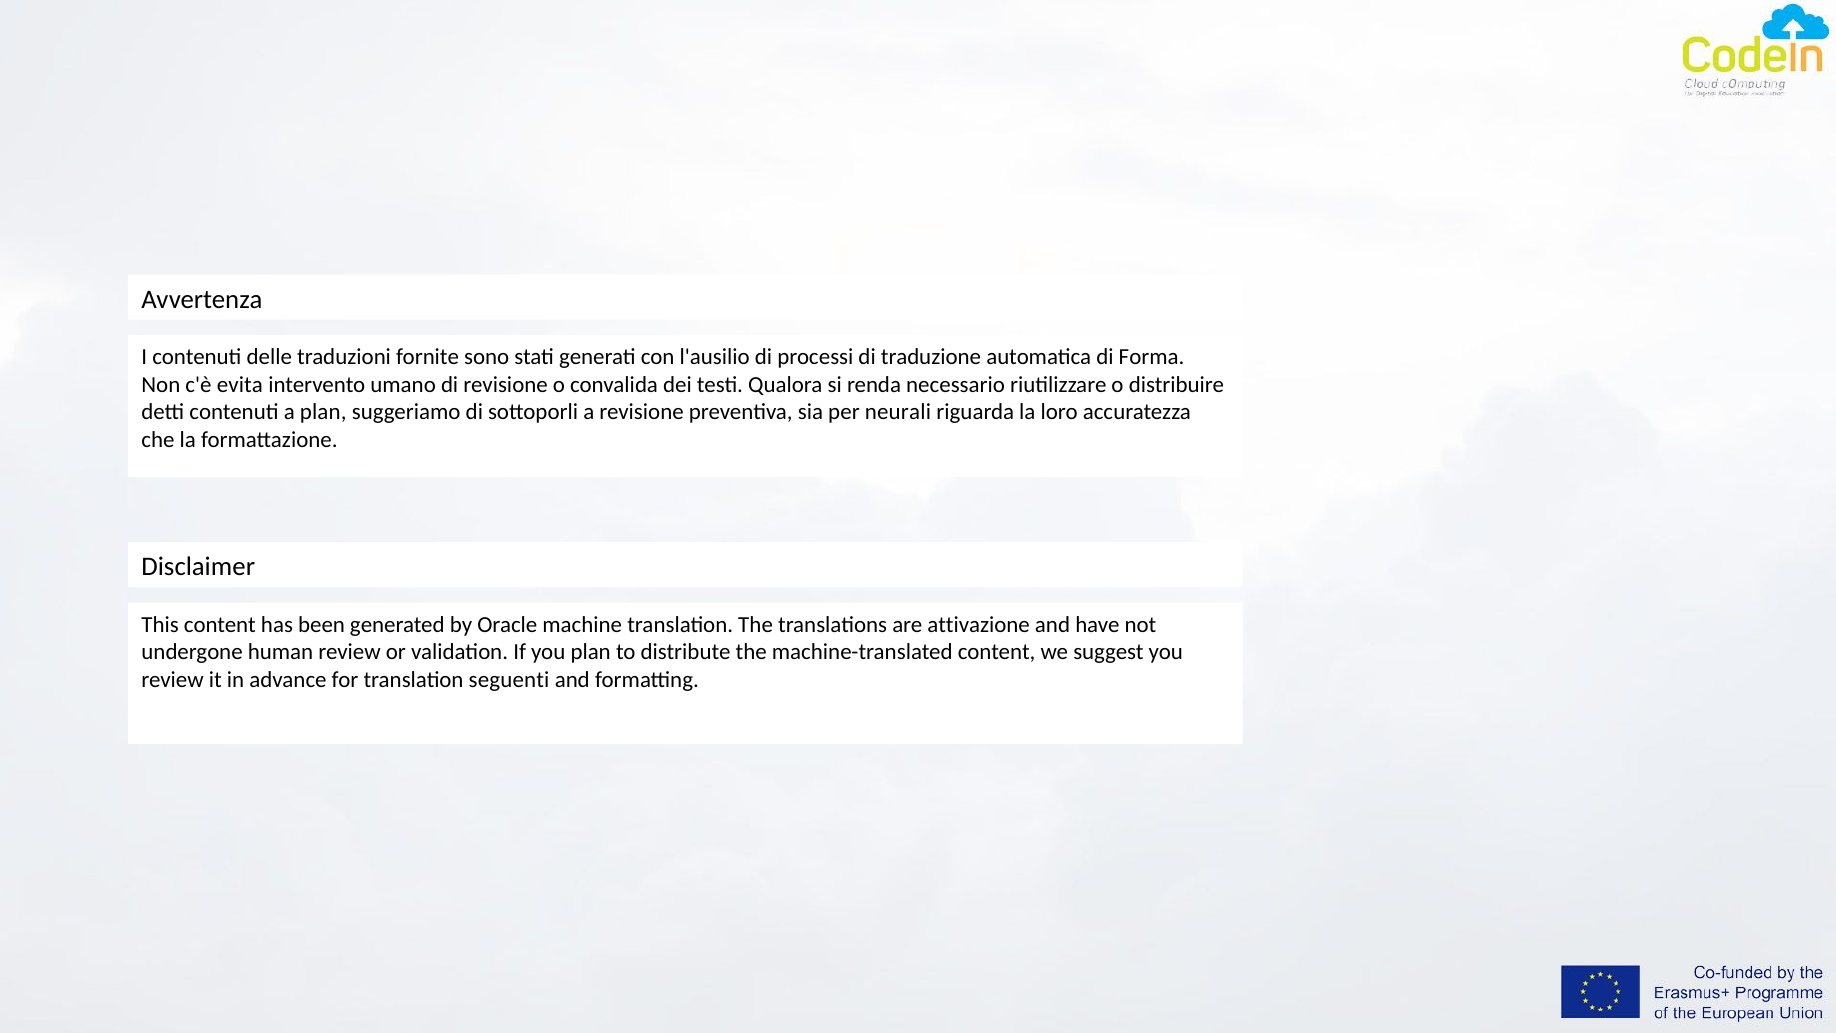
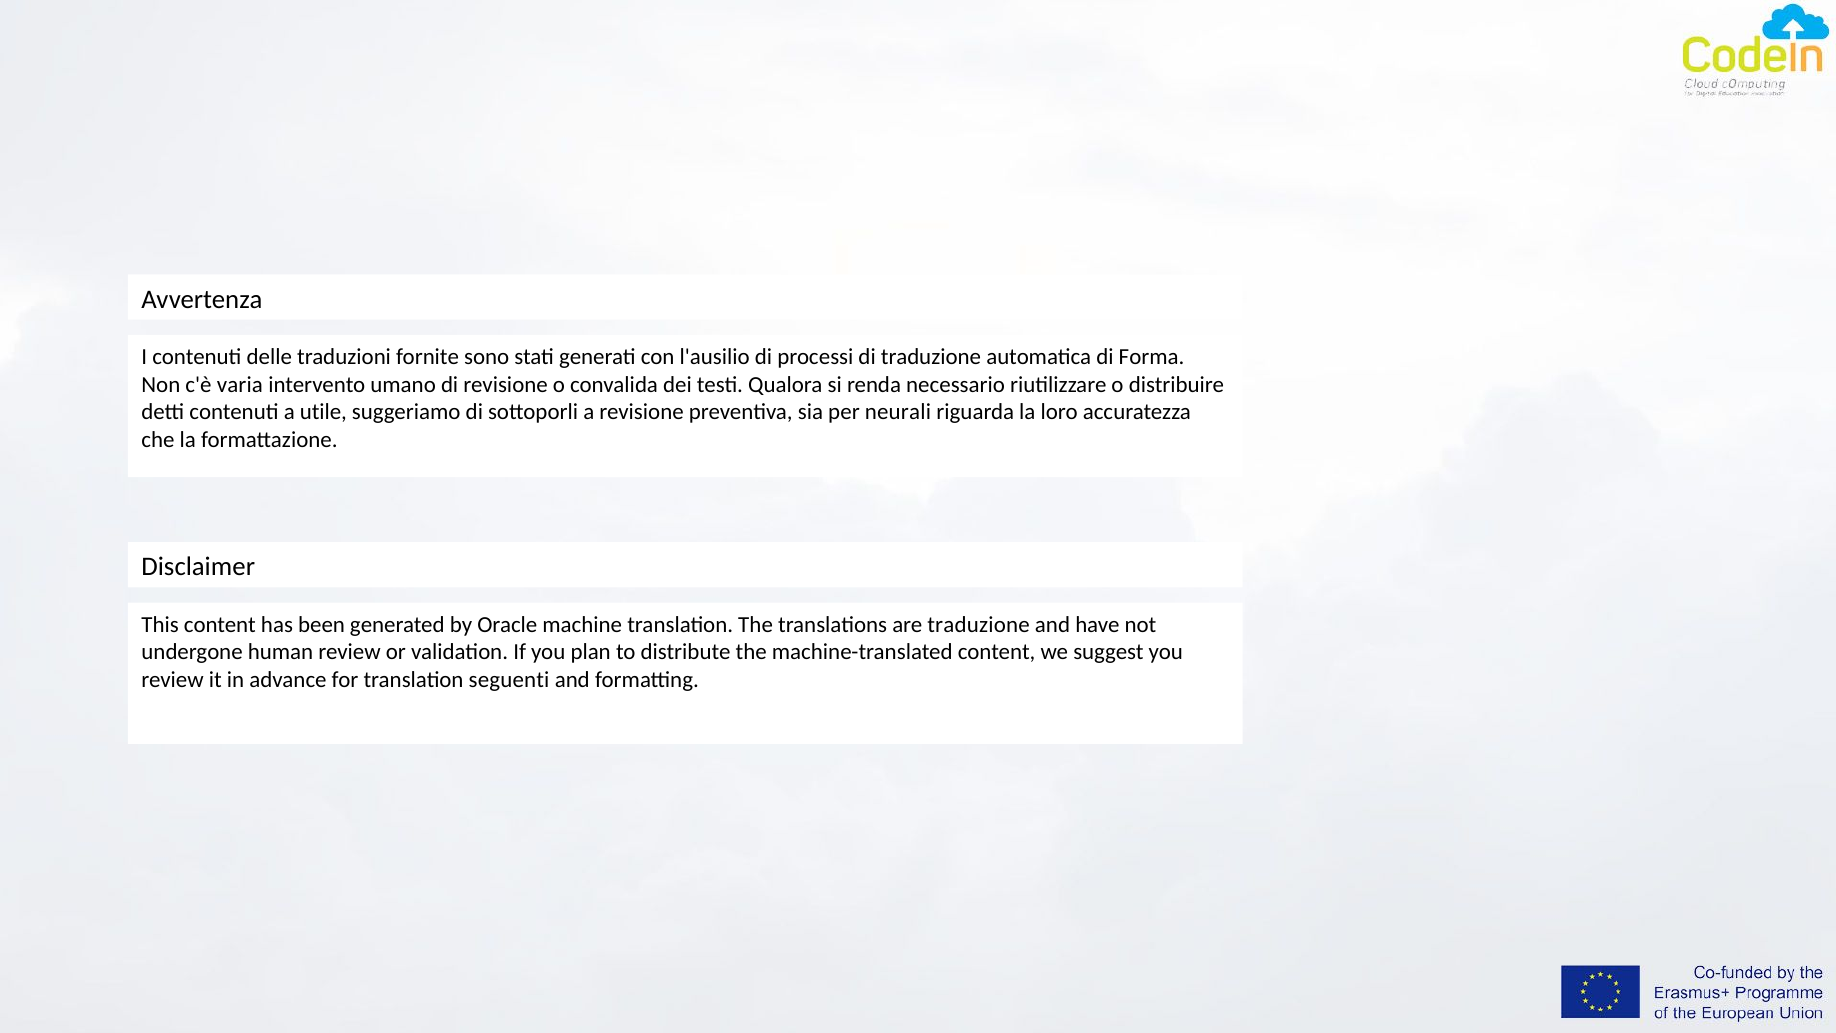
evita: evita -> varia
a plan: plan -> utile
are attivazione: attivazione -> traduzione
